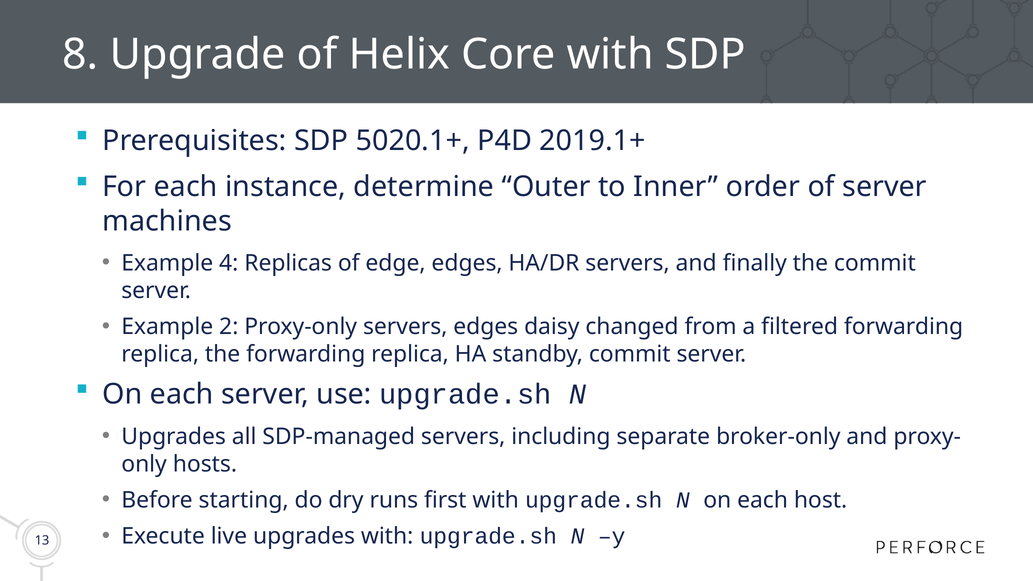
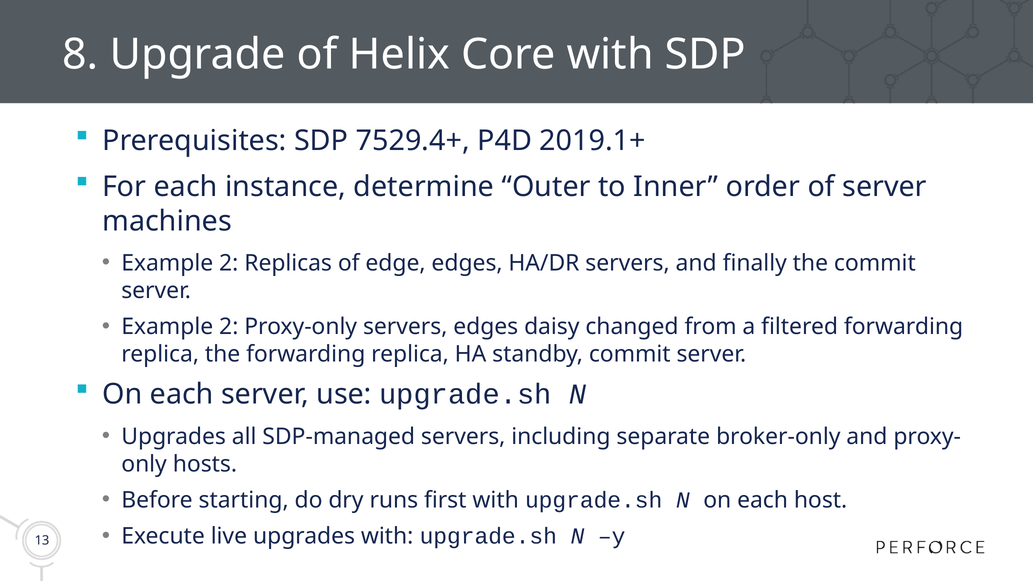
5020.1+: 5020.1+ -> 7529.4+
4 at (229, 263): 4 -> 2
